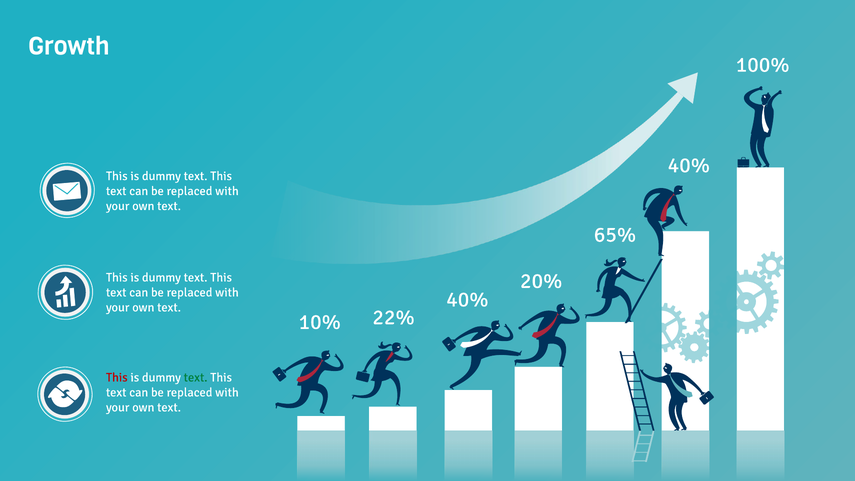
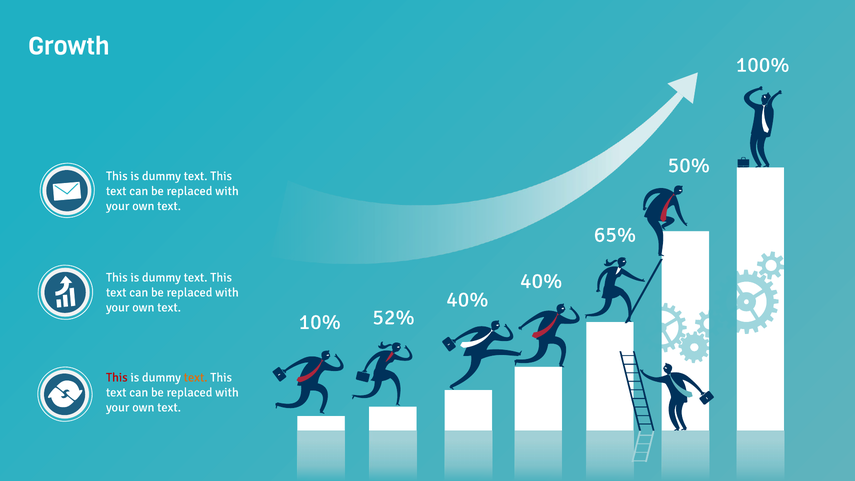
40% at (689, 165): 40% -> 50%
20% at (541, 281): 20% -> 40%
22%: 22% -> 52%
text at (196, 377) colour: green -> orange
